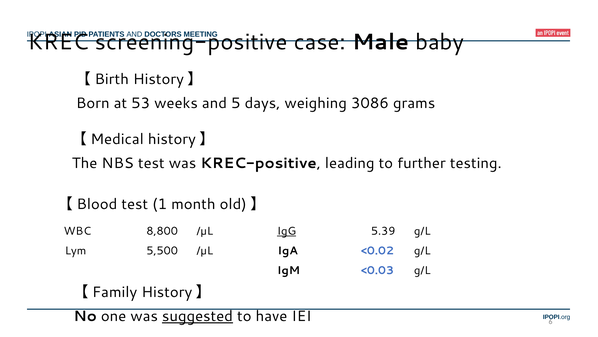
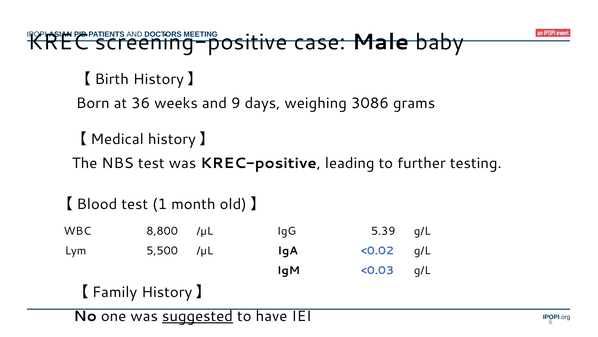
53: 53 -> 36
5: 5 -> 9
IgG underline: present -> none
